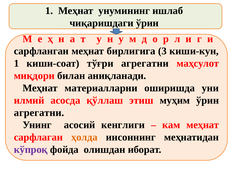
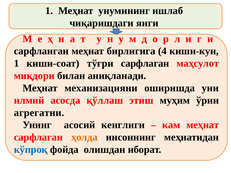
чиқаришдаги ўрин: ўрин -> янги
3: 3 -> 4
тўғри агрегатни: агрегатни -> сарфлаган
материалларни: материалларни -> механизацияни
кўпроқ colour: purple -> blue
